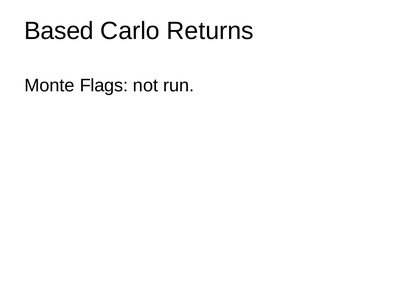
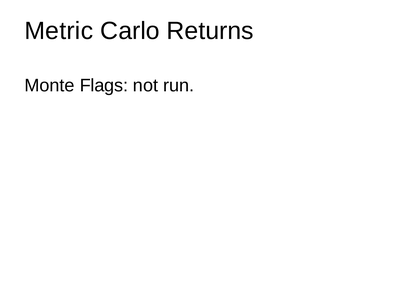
Based: Based -> Metric
